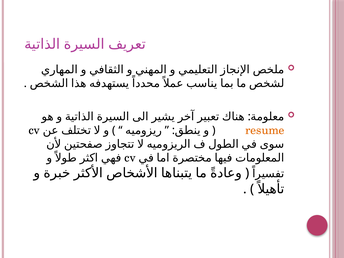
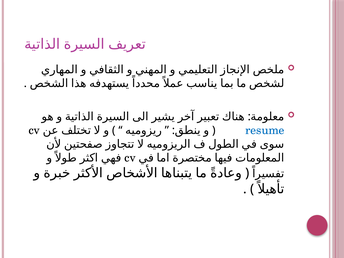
resume colour: orange -> blue
